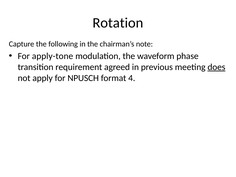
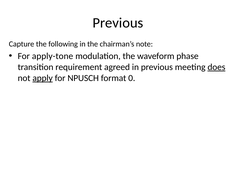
Rotation at (118, 23): Rotation -> Previous
apply underline: none -> present
4: 4 -> 0
